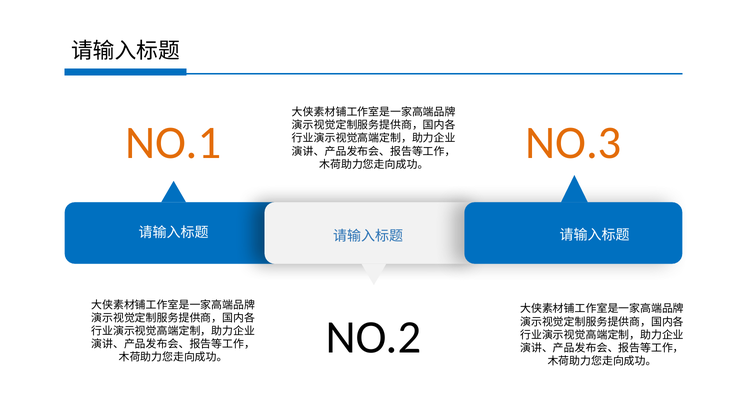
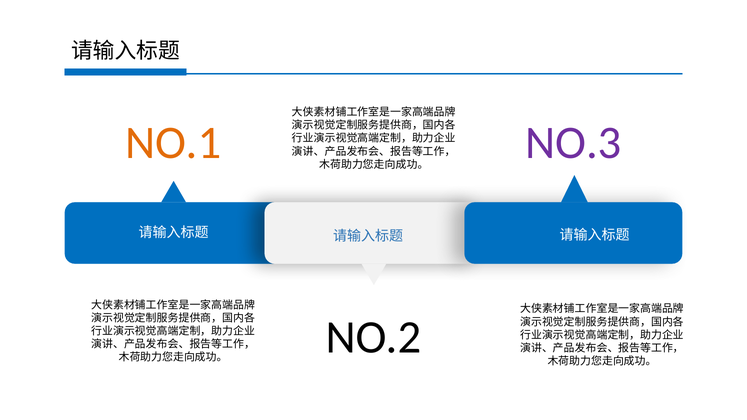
NO.3 colour: orange -> purple
